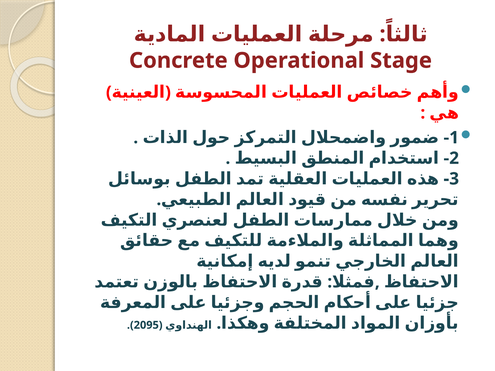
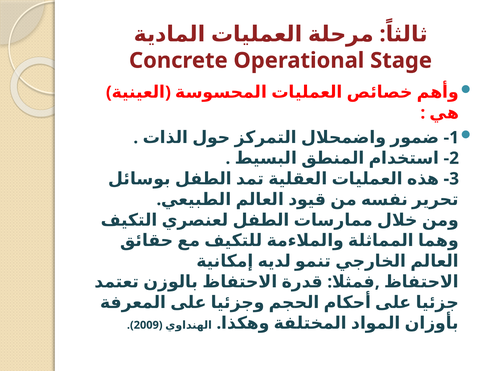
2095: 2095 -> 2009
